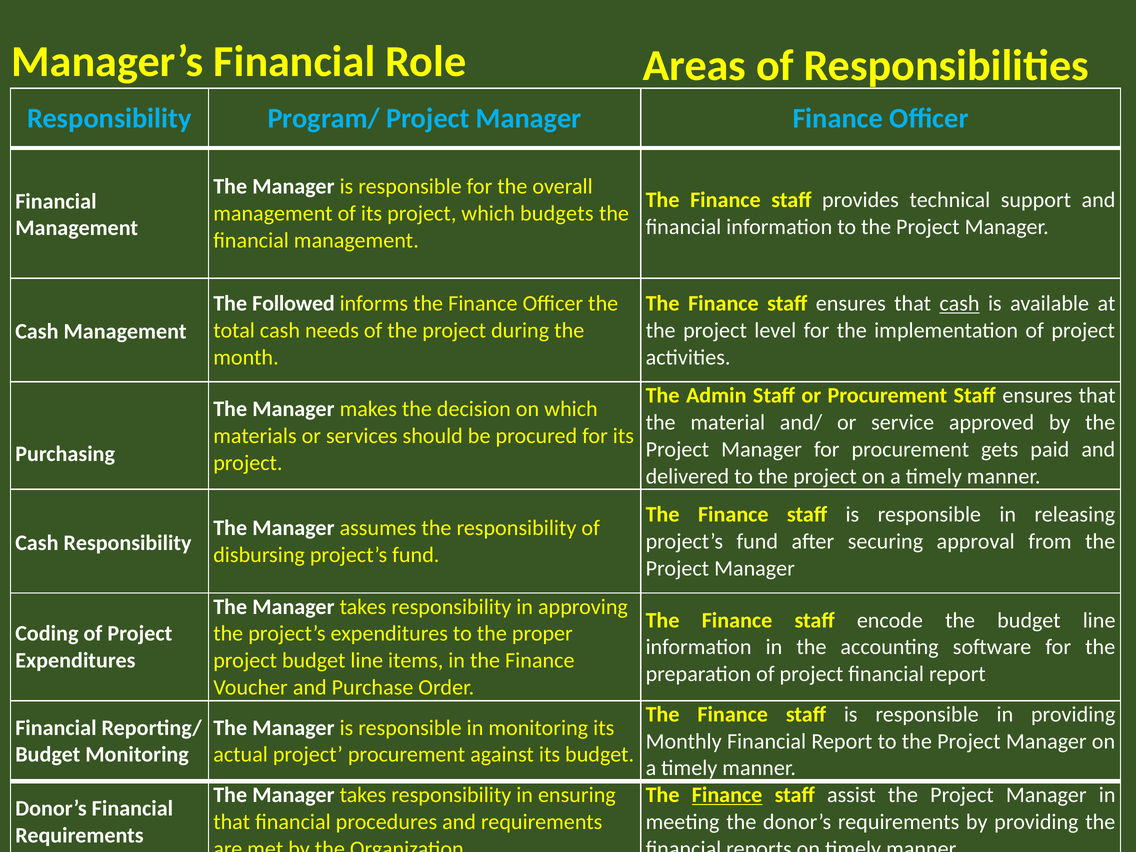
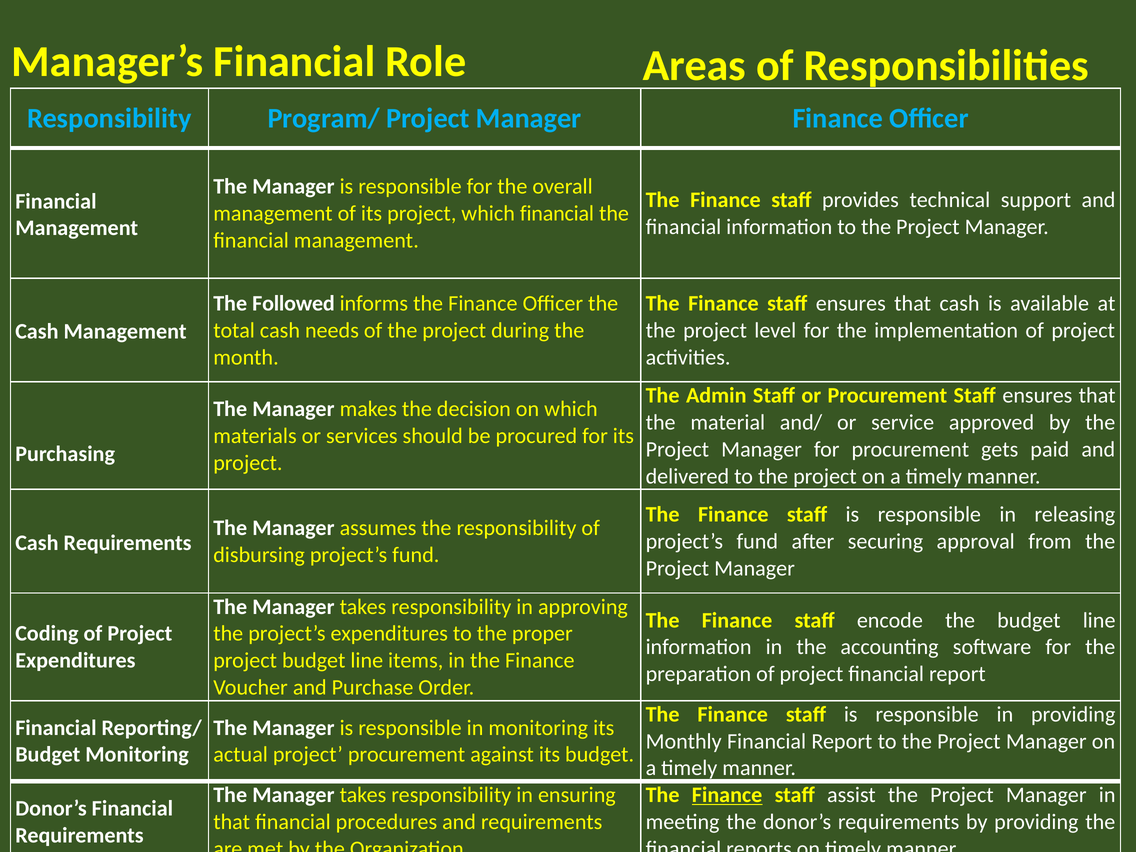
which budgets: budgets -> financial
cash at (959, 303) underline: present -> none
Cash Responsibility: Responsibility -> Requirements
